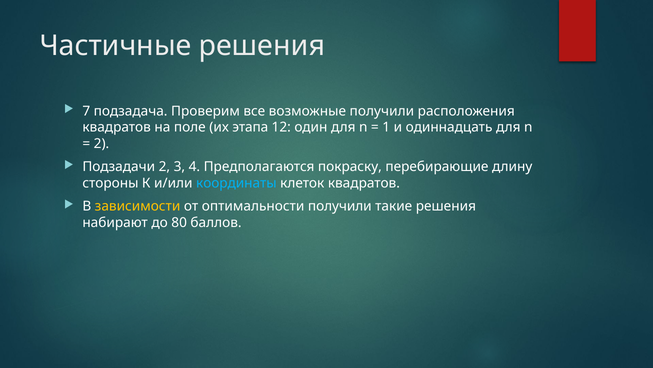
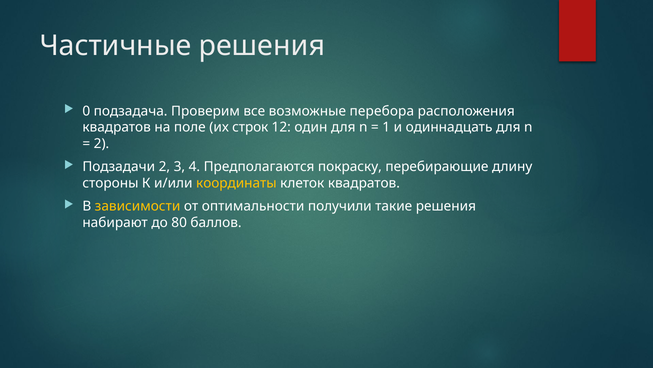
7: 7 -> 0
возможные получили: получили -> перебора
этапа: этапа -> строк
координаты colour: light blue -> yellow
